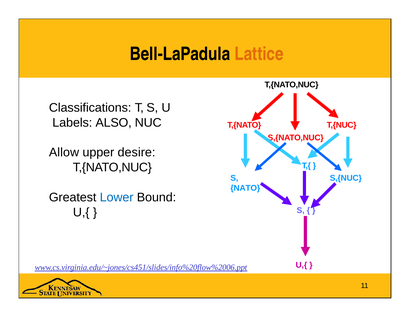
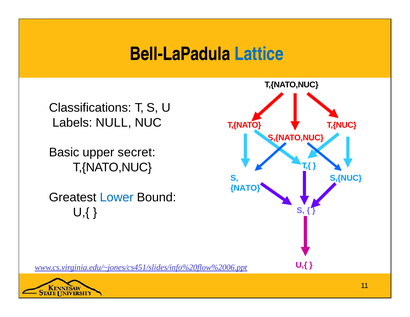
Lattice colour: orange -> blue
ALSO: ALSO -> NULL
Allow: Allow -> Basic
desire: desire -> secret
